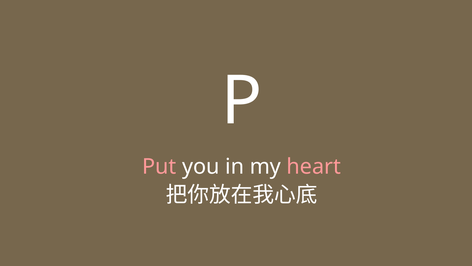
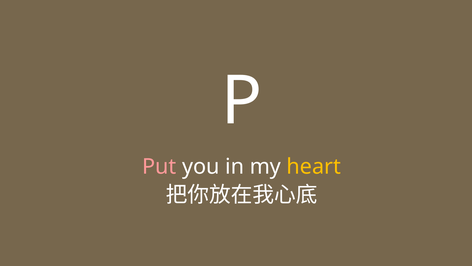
heart colour: pink -> yellow
